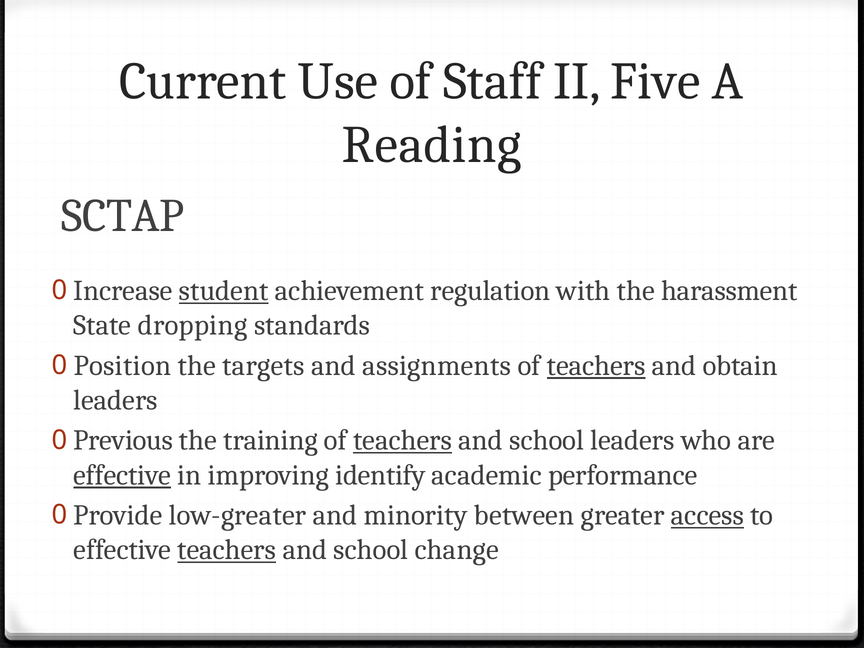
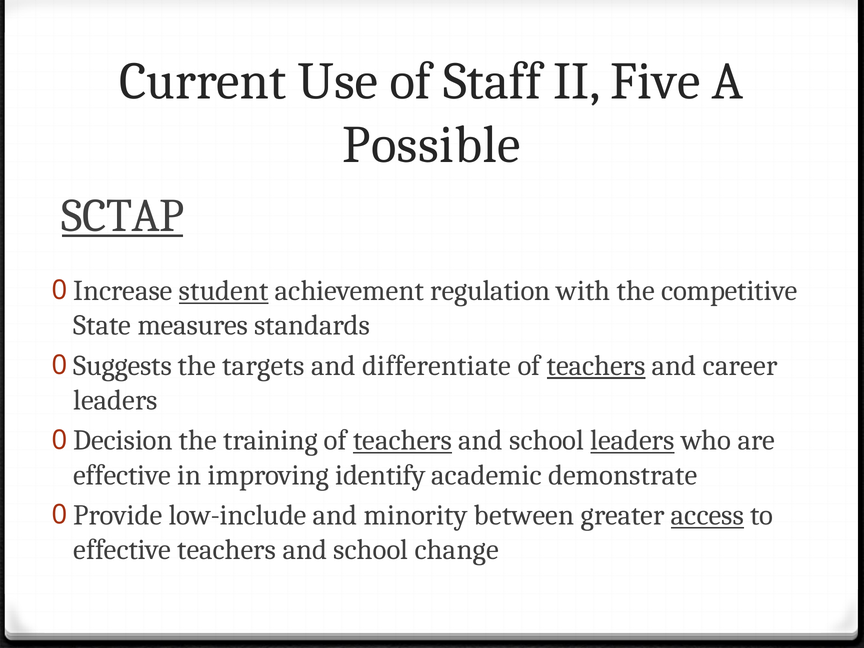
Reading: Reading -> Possible
SCTAP underline: none -> present
harassment: harassment -> competitive
dropping: dropping -> measures
Position: Position -> Suggests
assignments: assignments -> differentiate
obtain: obtain -> career
Previous: Previous -> Decision
leaders at (632, 440) underline: none -> present
effective at (122, 475) underline: present -> none
performance: performance -> demonstrate
low-greater: low-greater -> low-include
teachers at (227, 550) underline: present -> none
